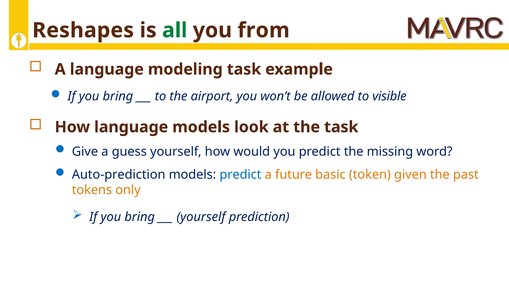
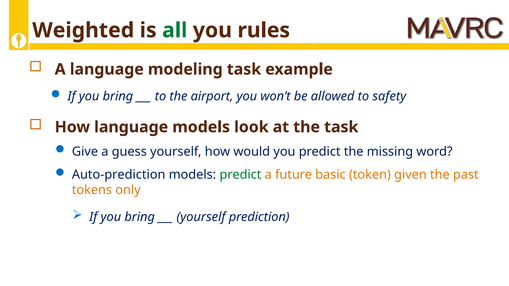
Reshapes: Reshapes -> Weighted
from: from -> rules
visible: visible -> safety
predict at (240, 175) colour: blue -> green
